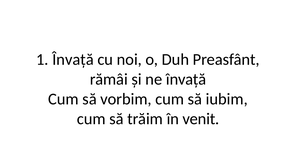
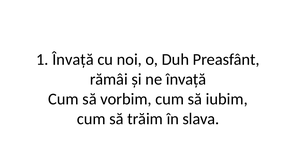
venit: venit -> slava
